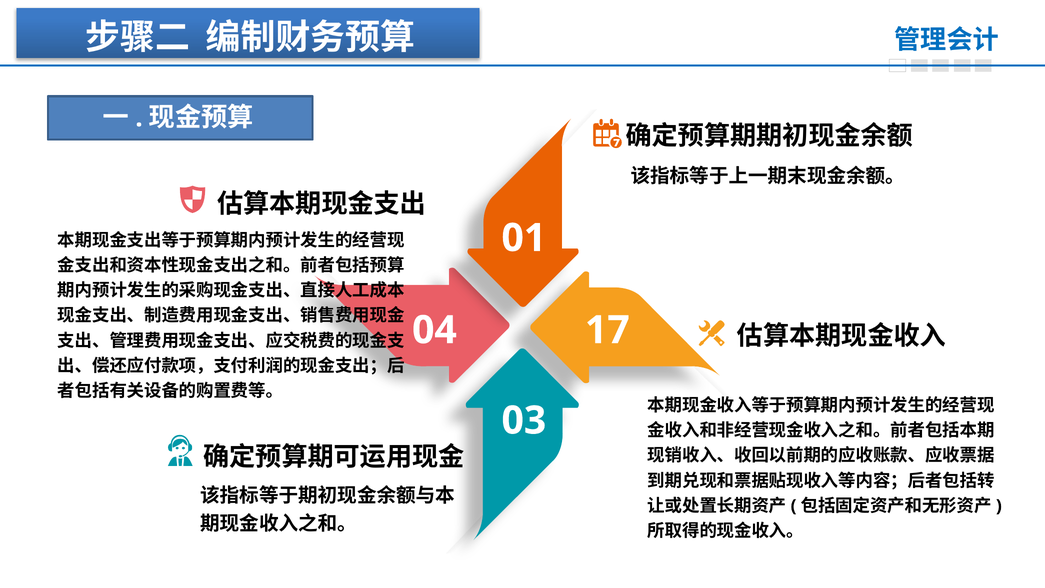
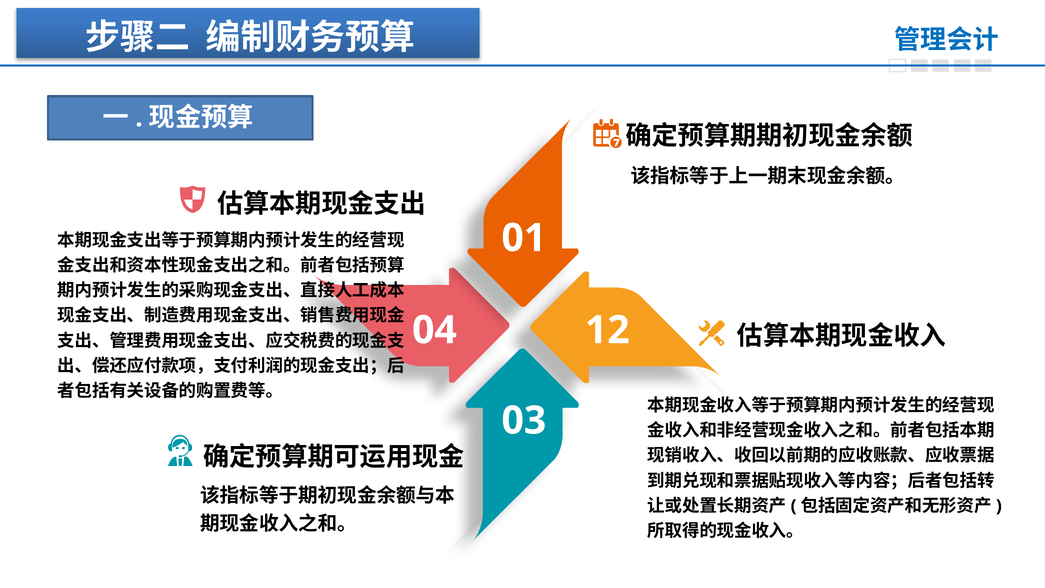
17: 17 -> 12
